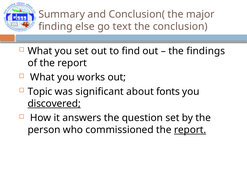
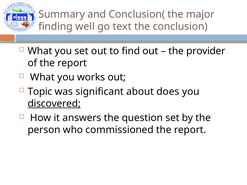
else: else -> well
findings: findings -> provider
fonts: fonts -> does
report at (190, 130) underline: present -> none
